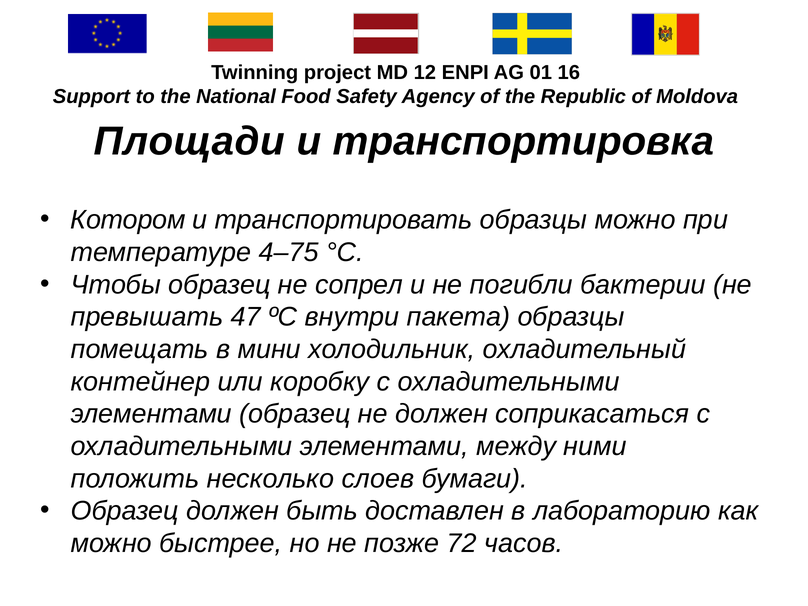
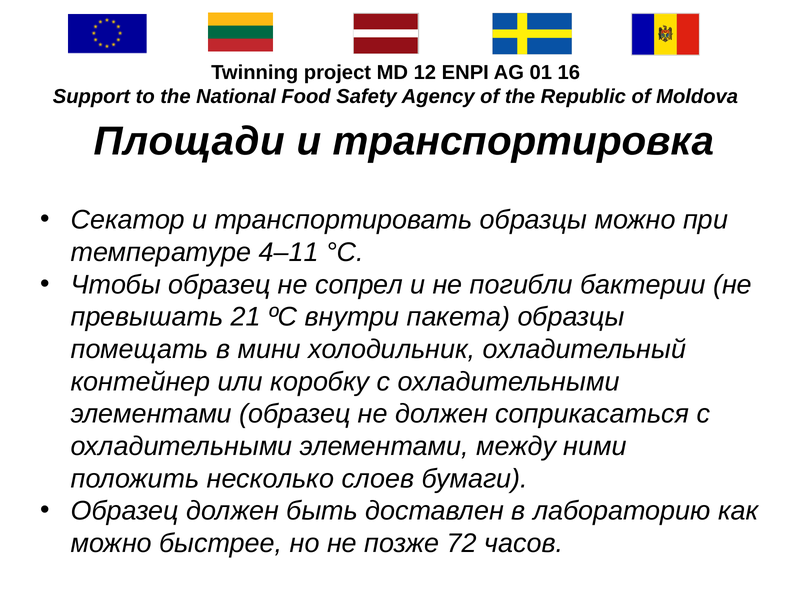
Котором: Котором -> Секатор
4–75: 4–75 -> 4–11
47: 47 -> 21
